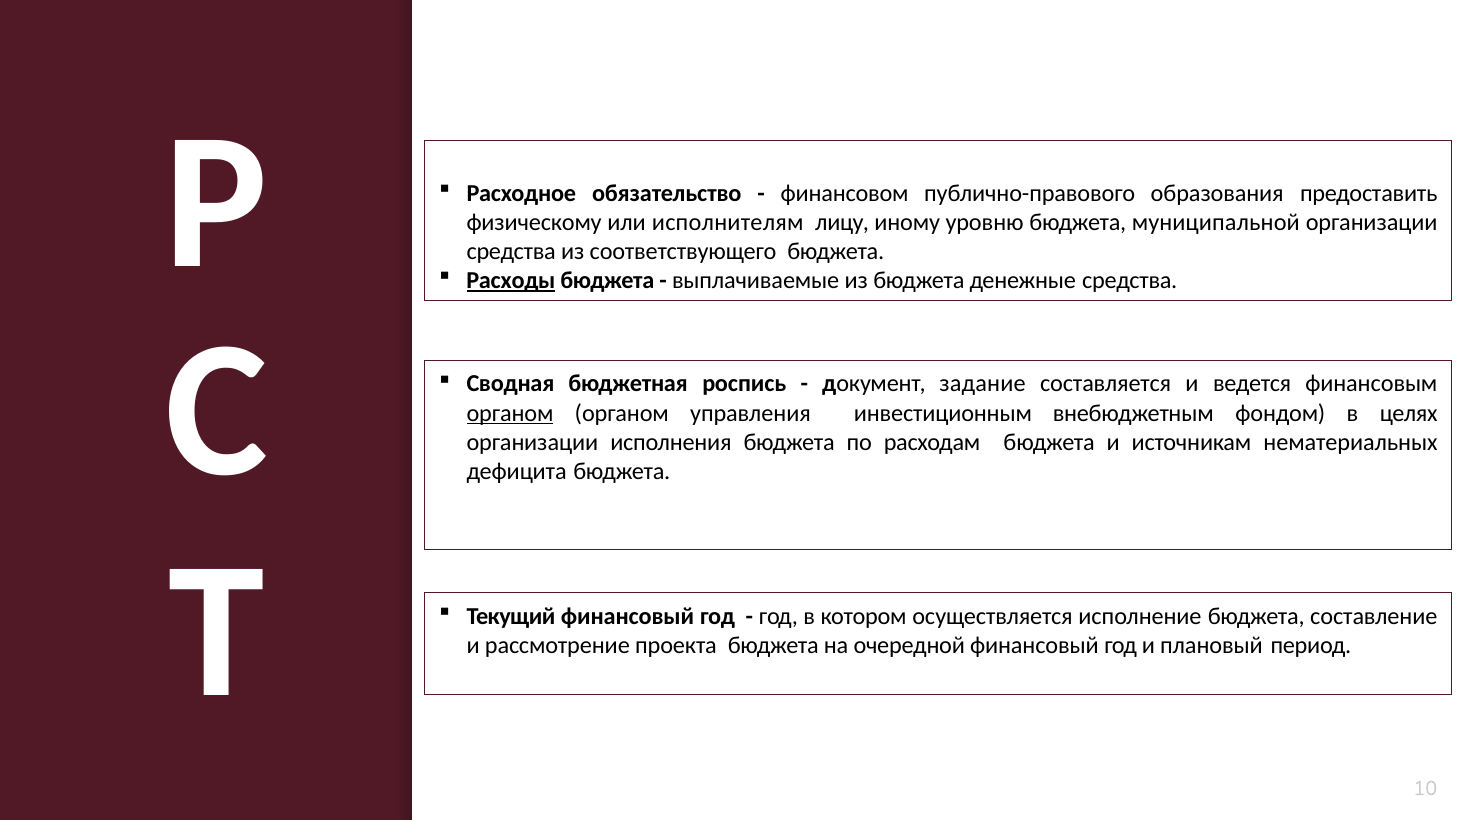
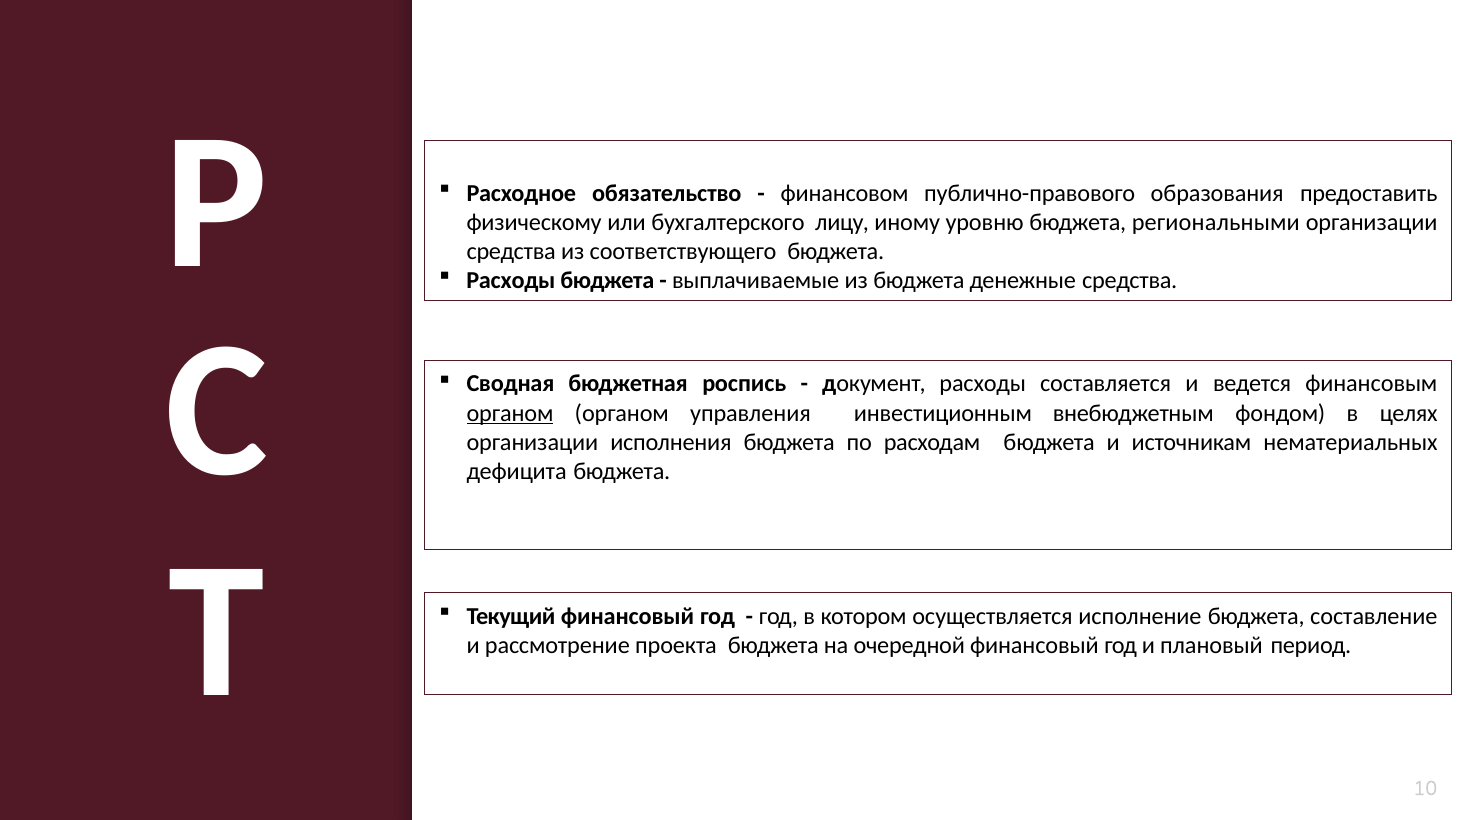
исполнителям: исполнителям -> бухгалтерского
муниципальной: муниципальной -> региональными
Расходы at (511, 281) underline: present -> none
документ задание: задание -> расходы
